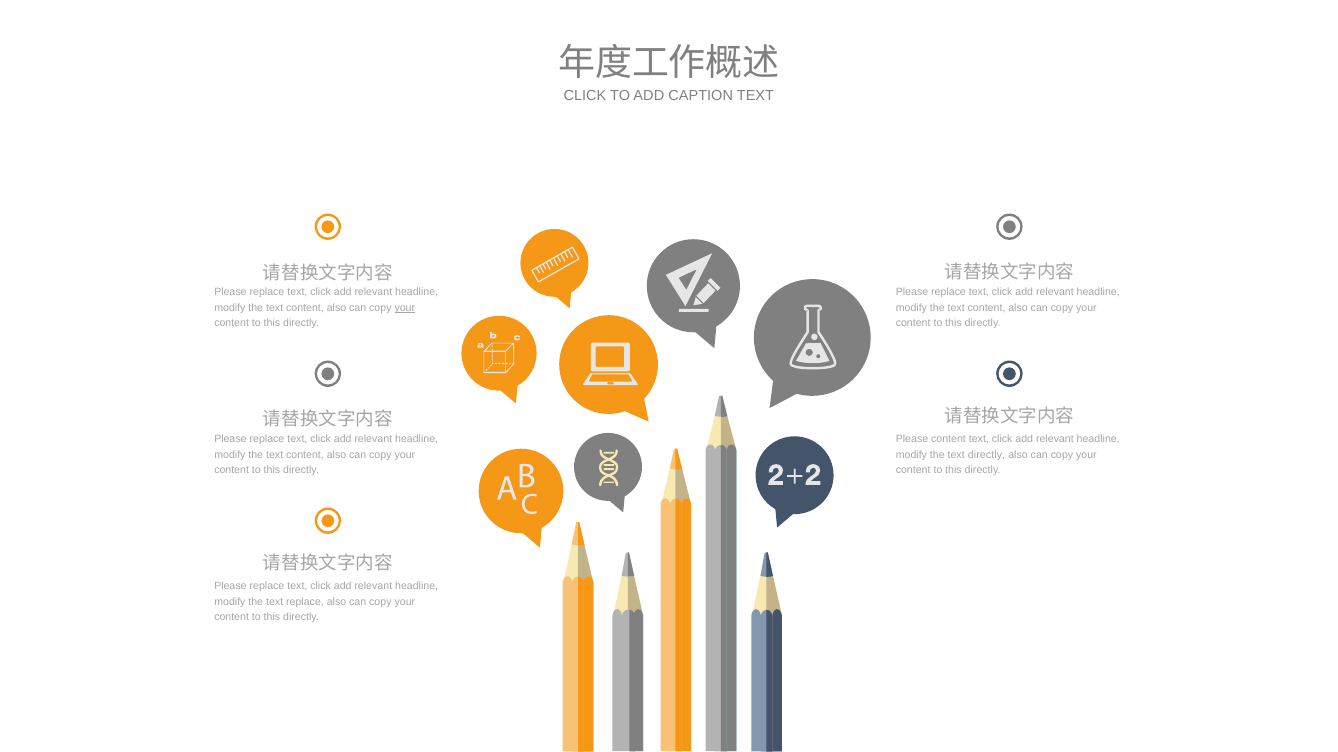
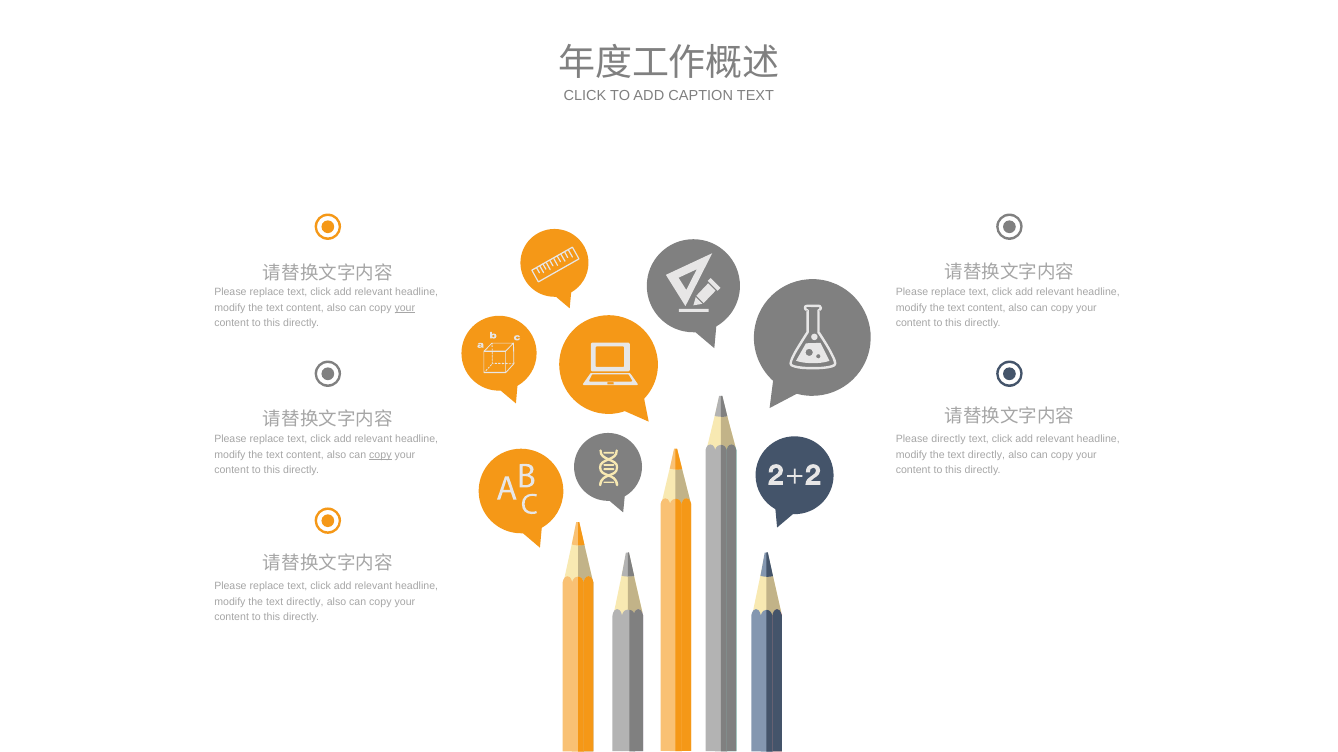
Please content: content -> directly
copy at (380, 455) underline: none -> present
replace at (305, 602): replace -> directly
